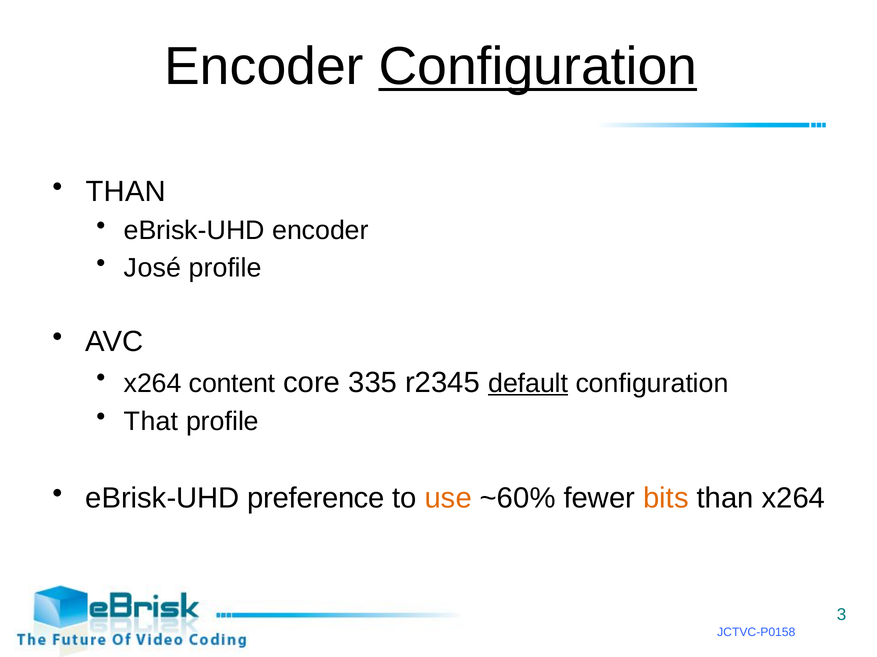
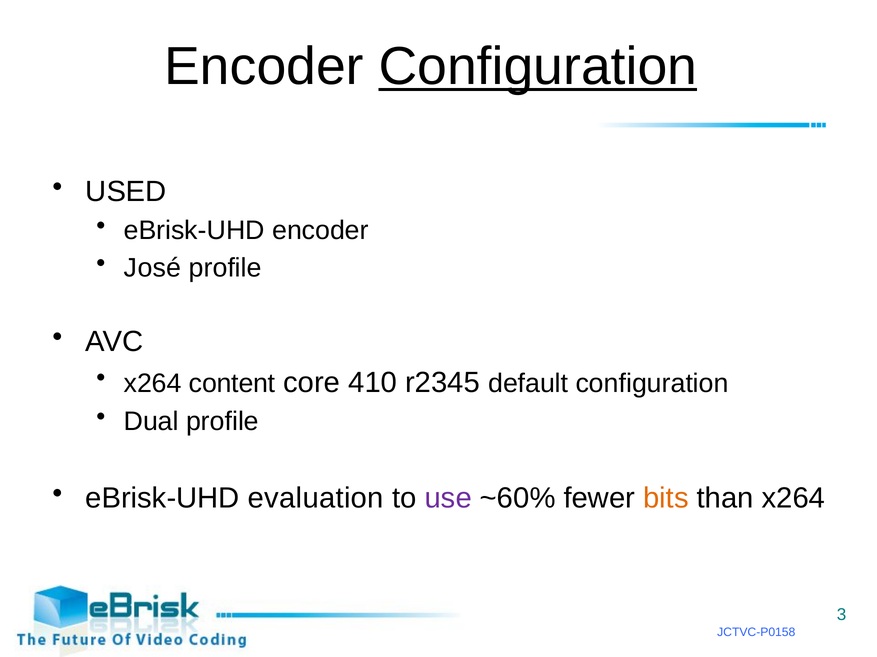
THAN at (126, 192): THAN -> USED
335: 335 -> 410
default underline: present -> none
That: That -> Dual
preference: preference -> evaluation
use colour: orange -> purple
